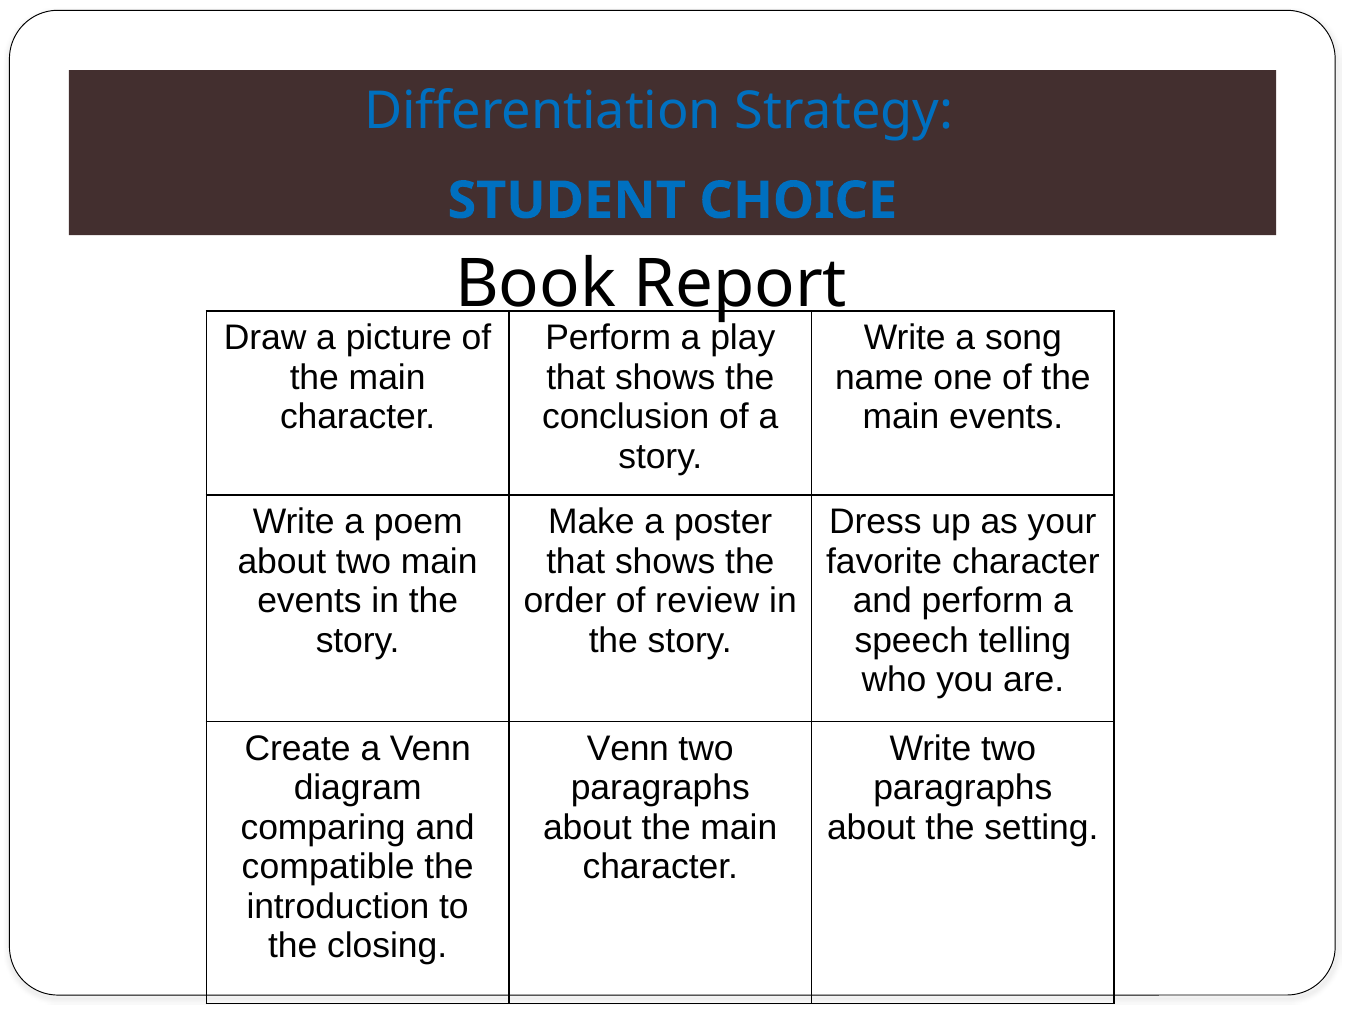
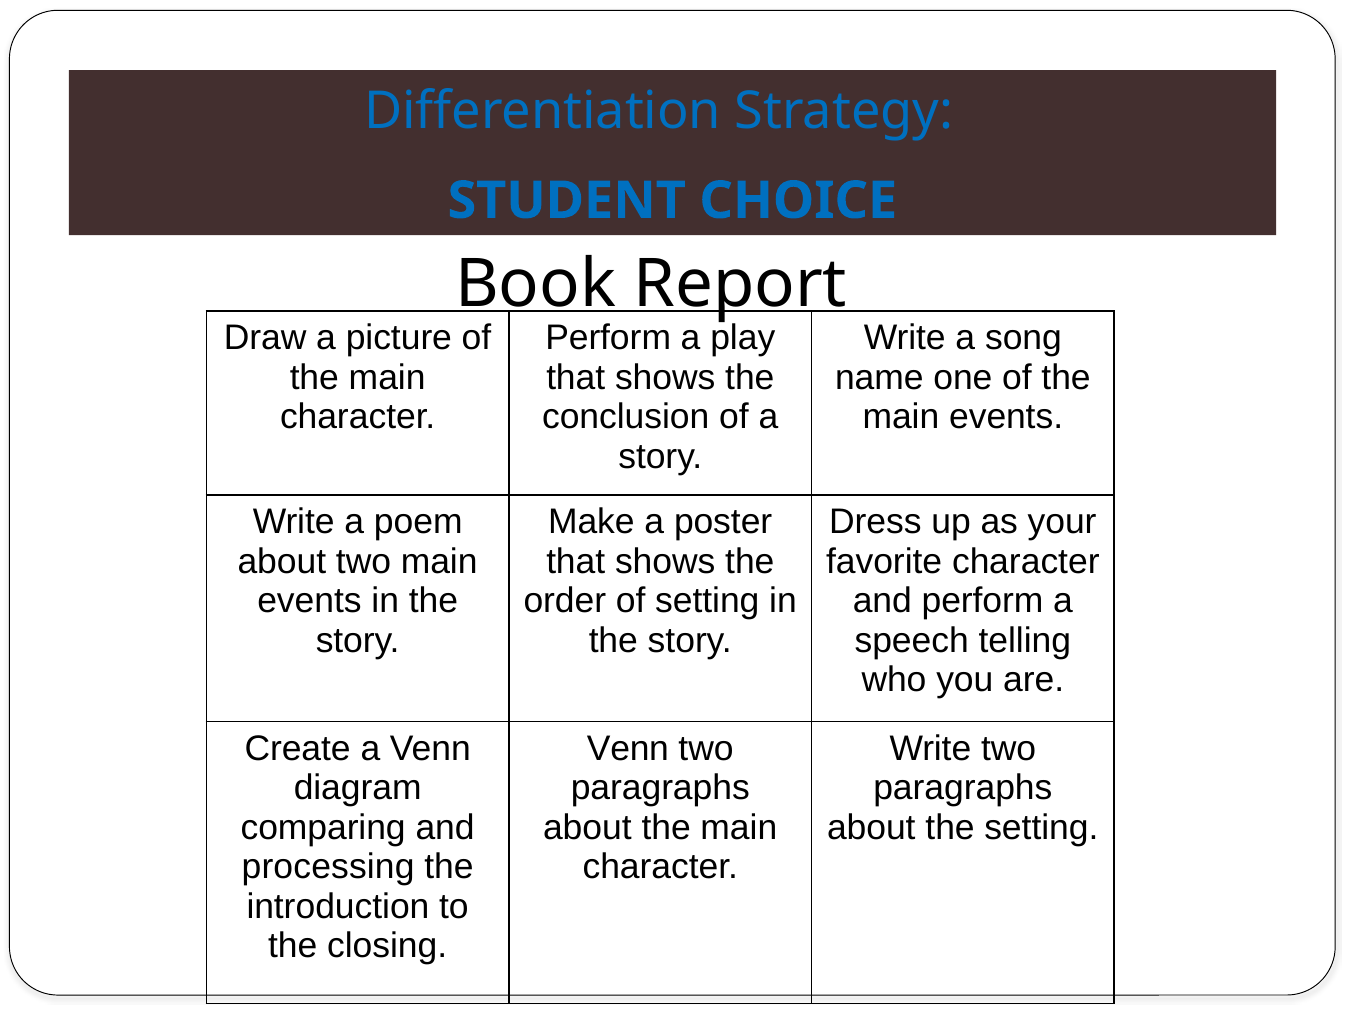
of review: review -> setting
compatible: compatible -> processing
